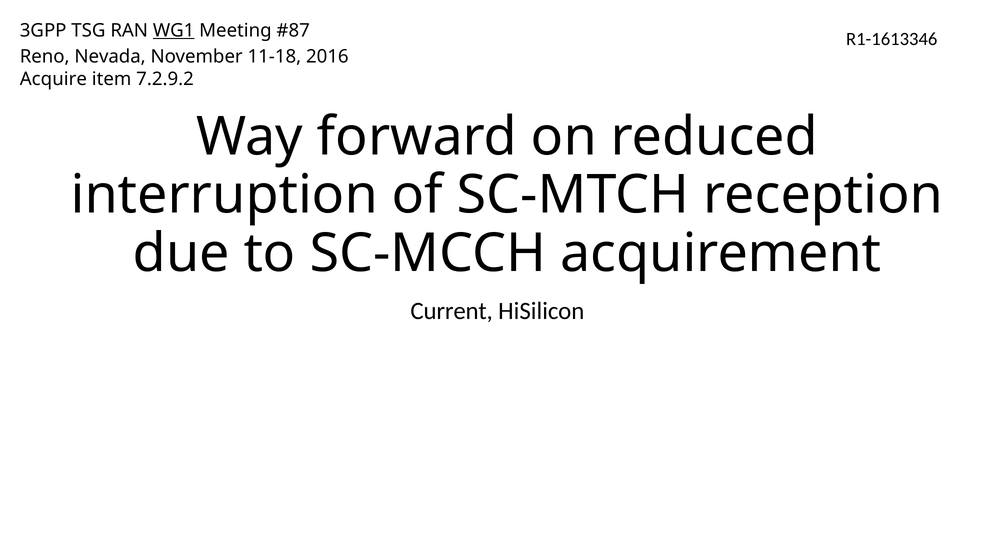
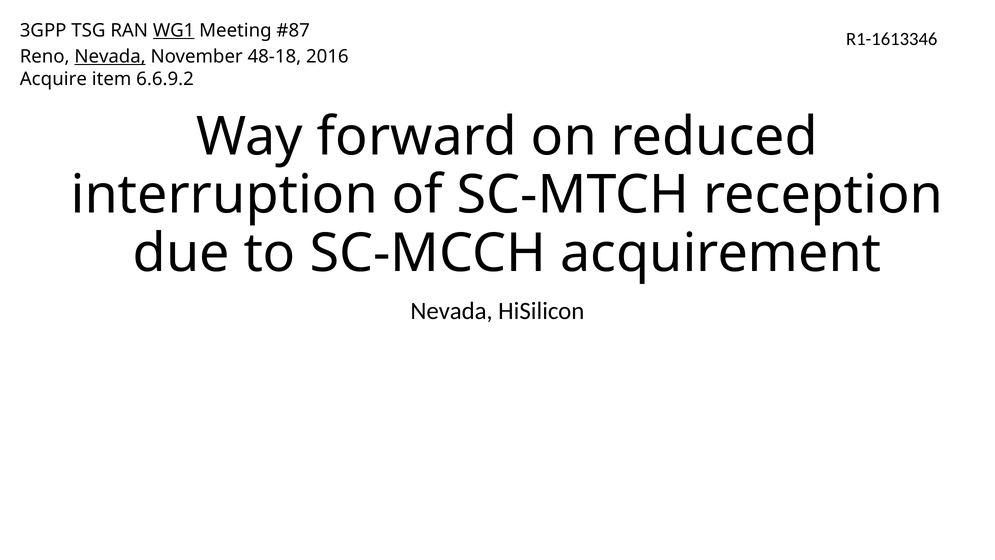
Nevada at (110, 57) underline: none -> present
11-18: 11-18 -> 48-18
7.2.9.2: 7.2.9.2 -> 6.6.9.2
Current at (452, 311): Current -> Nevada
